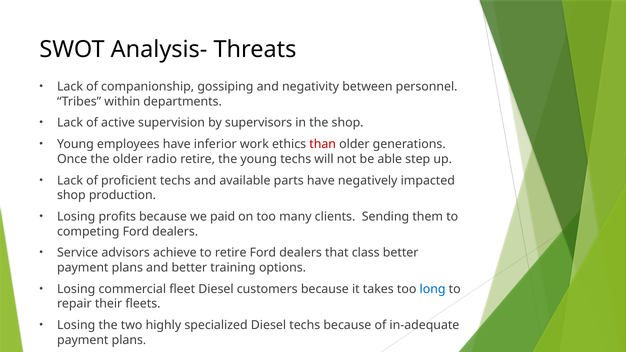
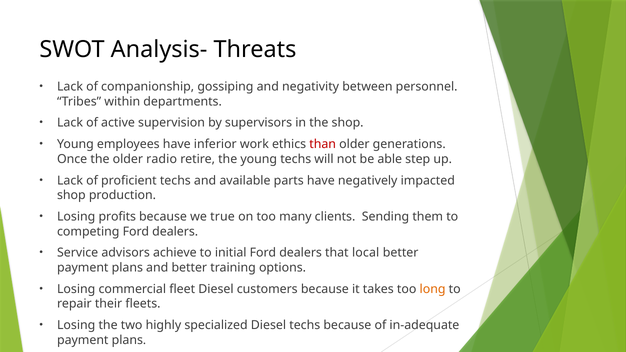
paid: paid -> true
to retire: retire -> initial
class: class -> local
long colour: blue -> orange
